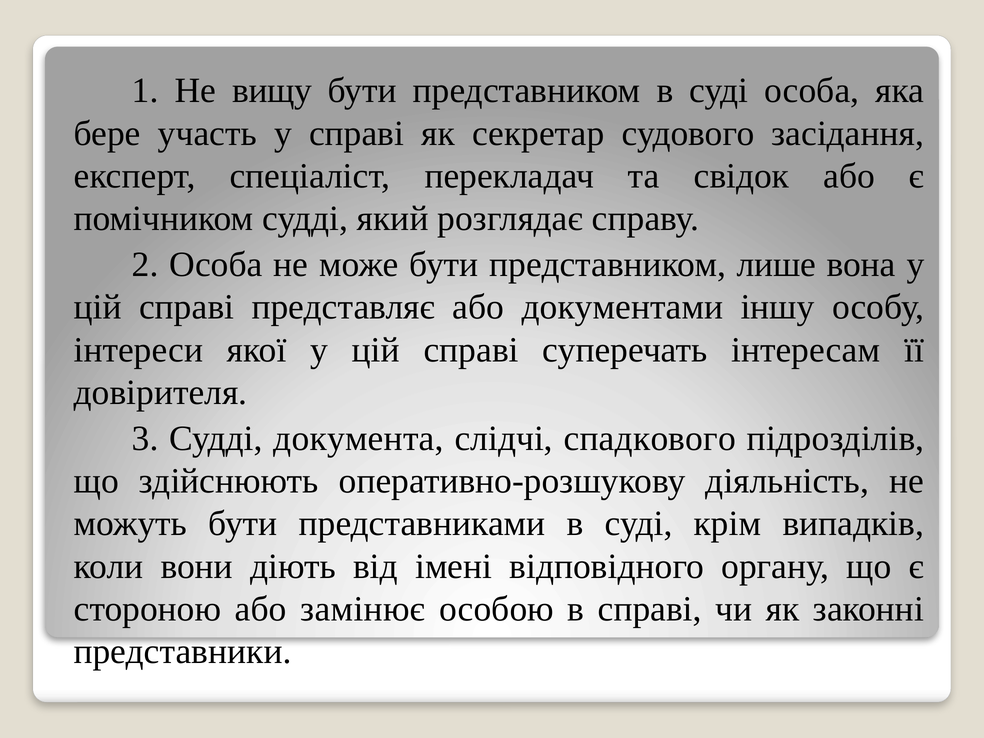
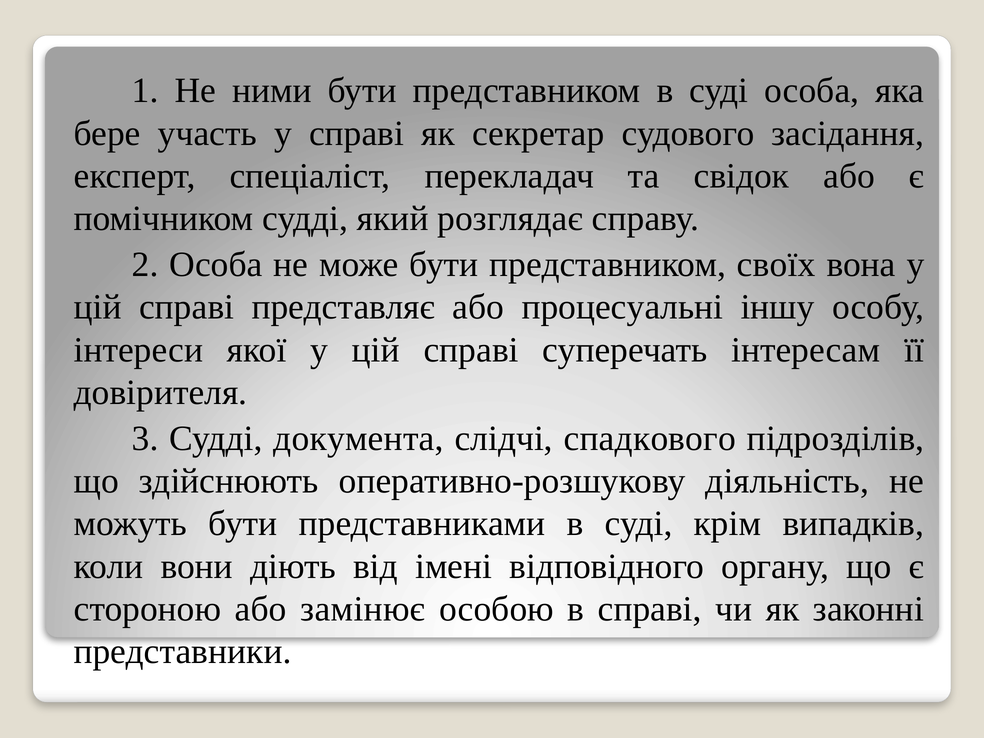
вищу: вищу -> ними
лише: лише -> своїх
документами: документами -> процесуальні
